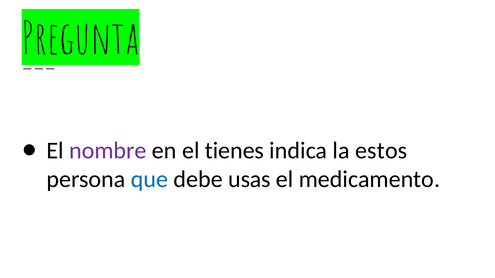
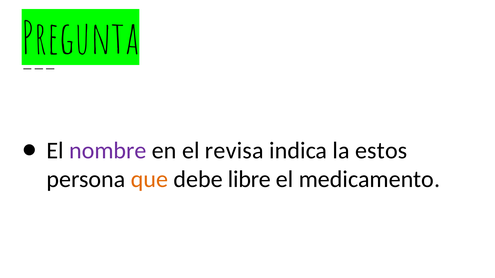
tienes: tienes -> revisa
que colour: blue -> orange
usas: usas -> libre
